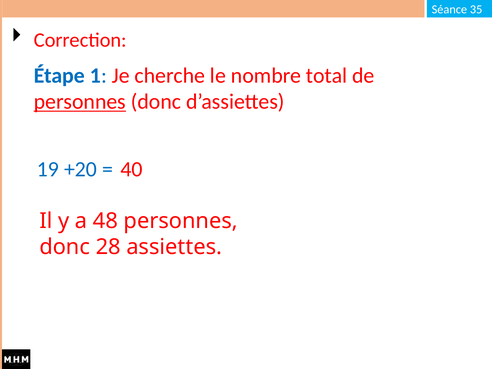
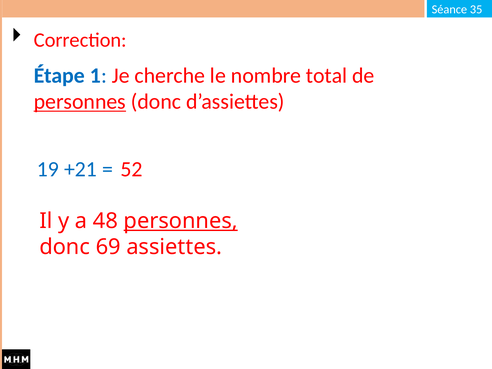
+20: +20 -> +21
40: 40 -> 52
personnes at (181, 221) underline: none -> present
28: 28 -> 69
